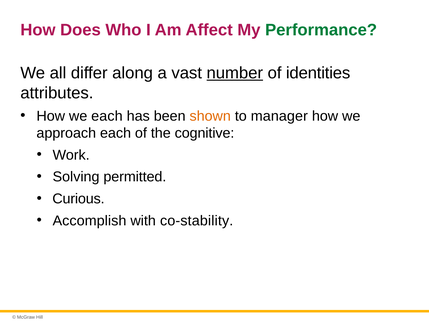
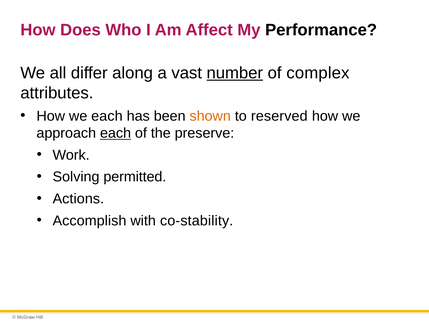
Performance colour: green -> black
identities: identities -> complex
manager: manager -> reserved
each at (116, 133) underline: none -> present
cognitive: cognitive -> preserve
Curious: Curious -> Actions
